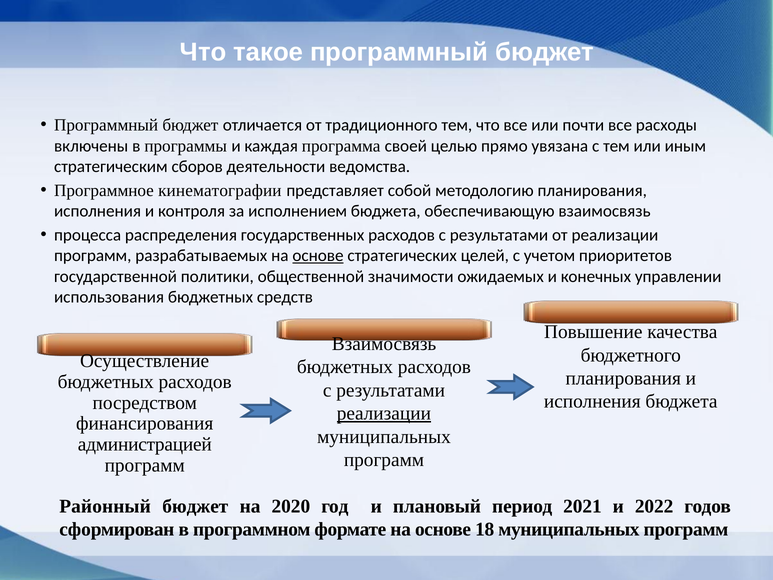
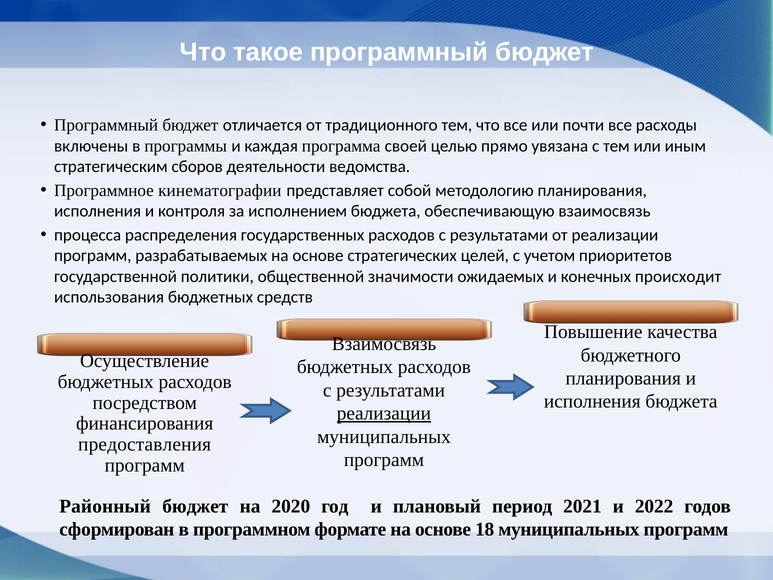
основе at (318, 256) underline: present -> none
управлении: управлении -> происходит
администрацией: администрацией -> предоставления
